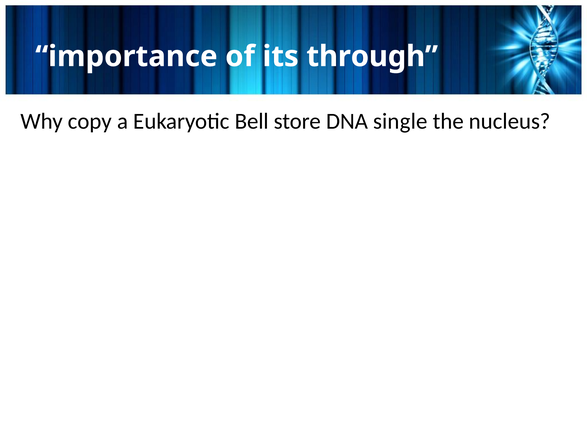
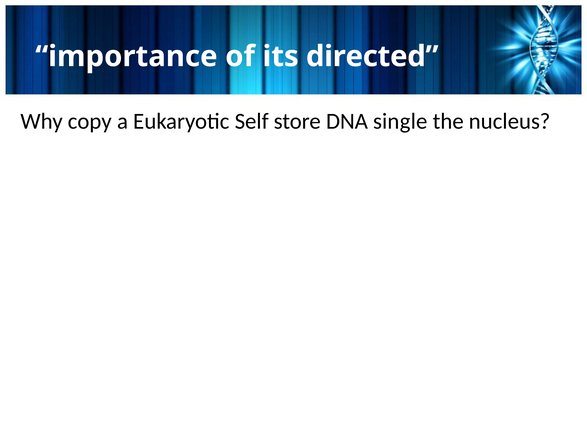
through: through -> directed
Bell: Bell -> Self
